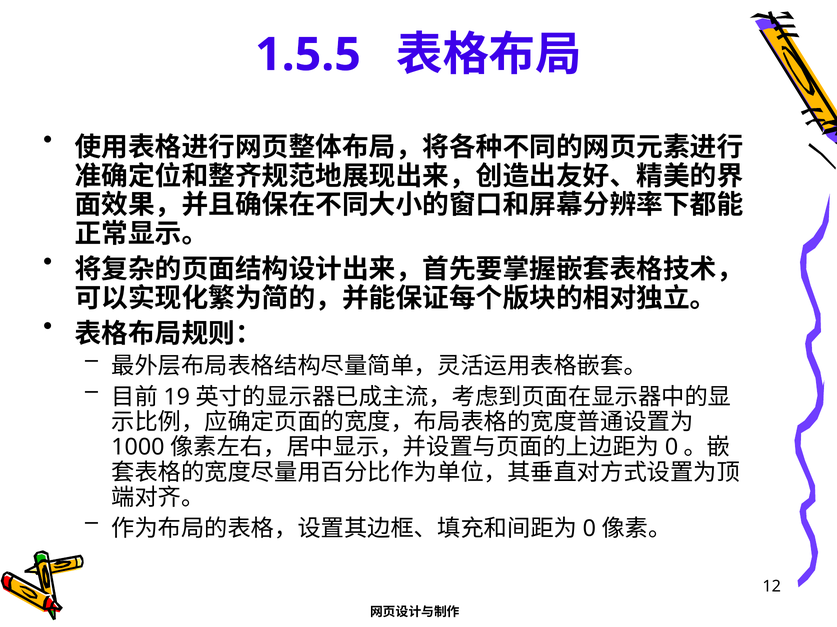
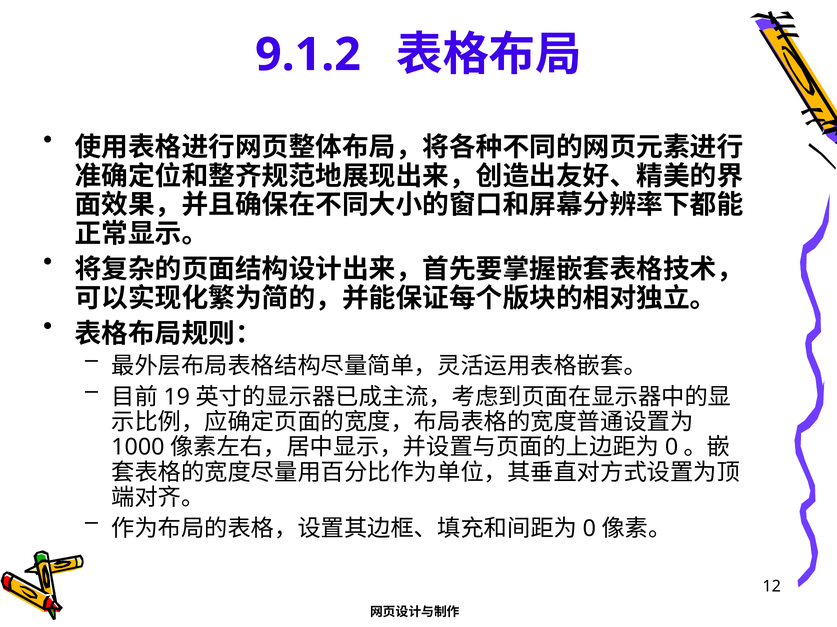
1.5.5: 1.5.5 -> 9.1.2
